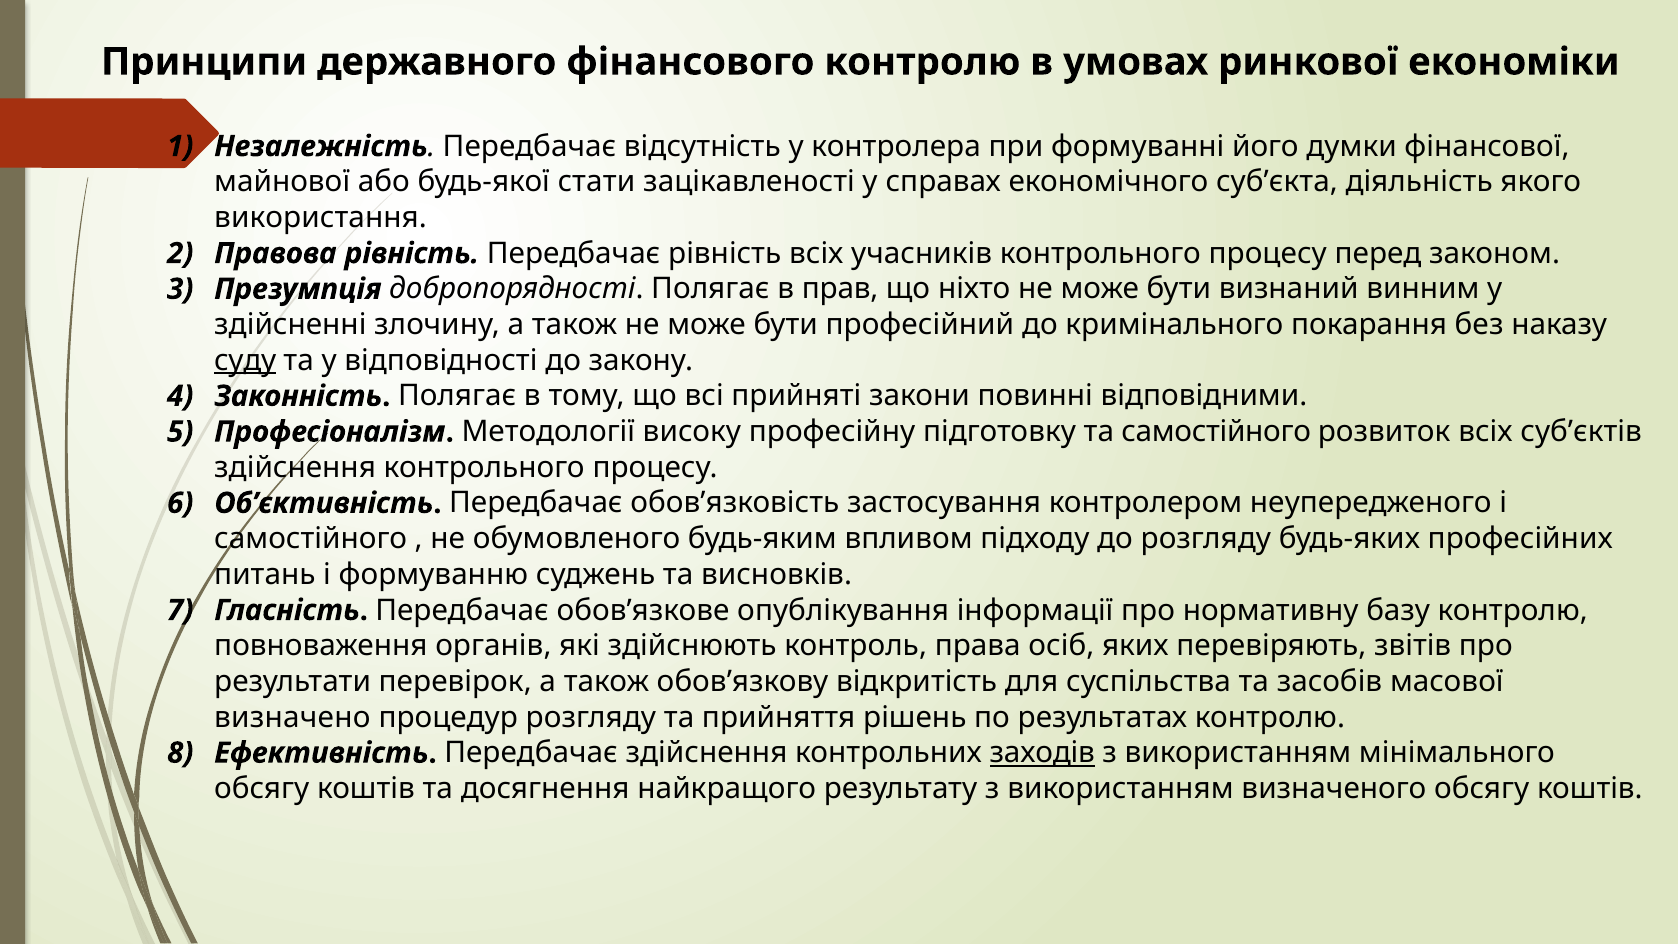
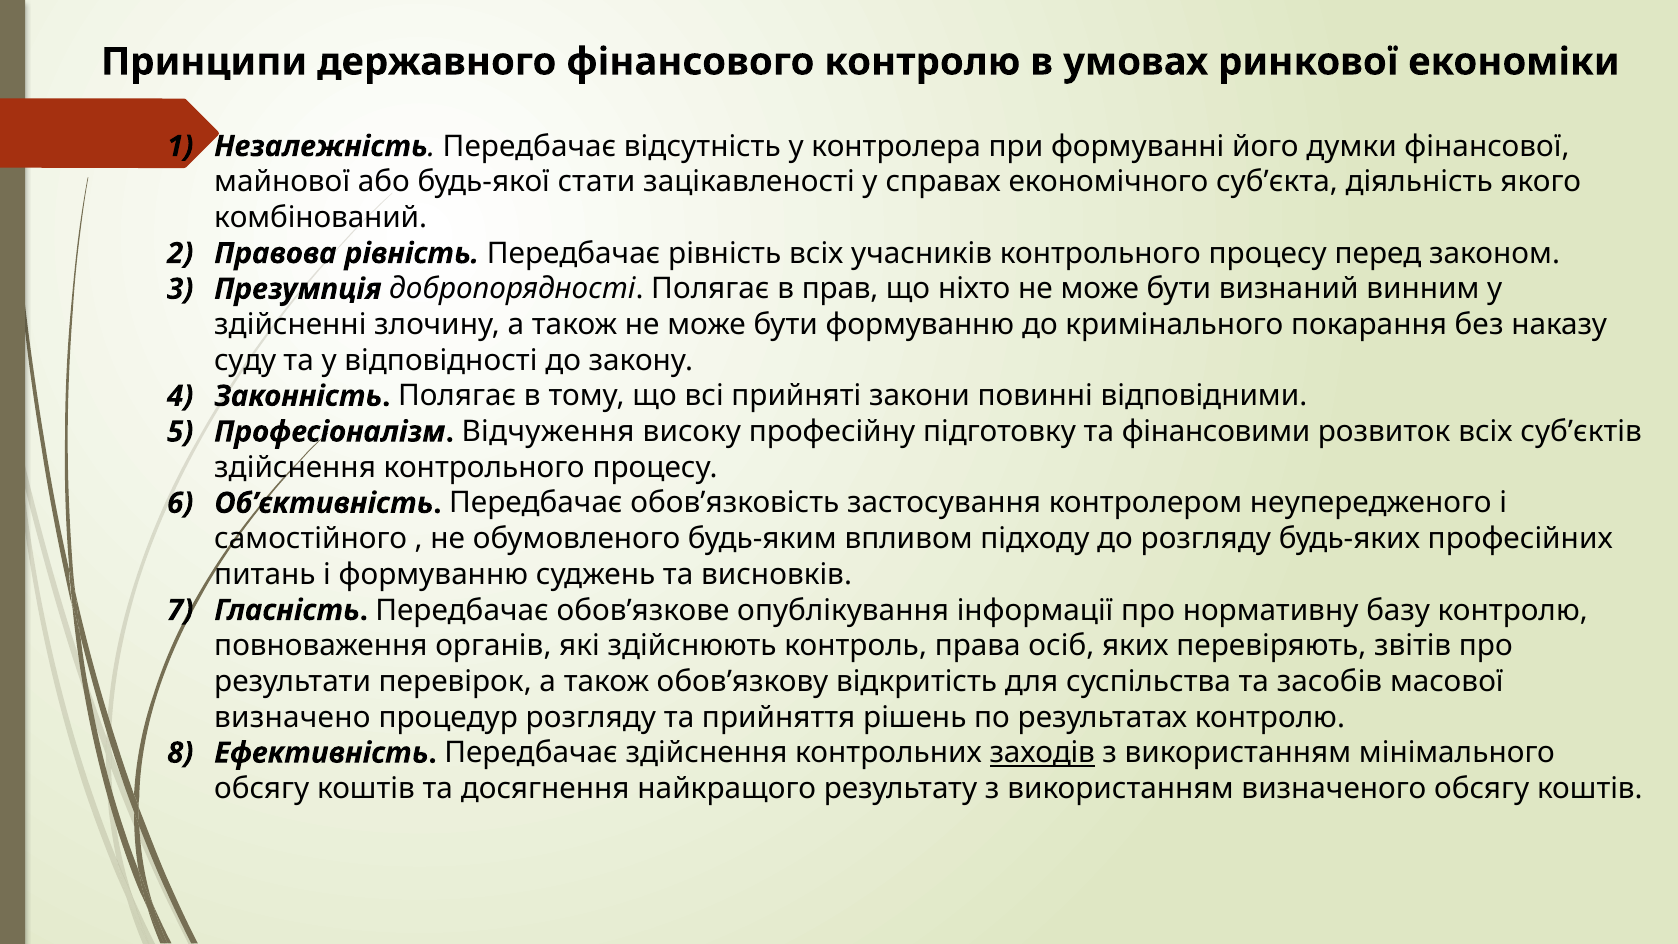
використання: використання -> комбінований
бути професійний: професійний -> формуванню
суду underline: present -> none
Методології: Методології -> Відчуження
та самостійного: самостійного -> фінансовими
